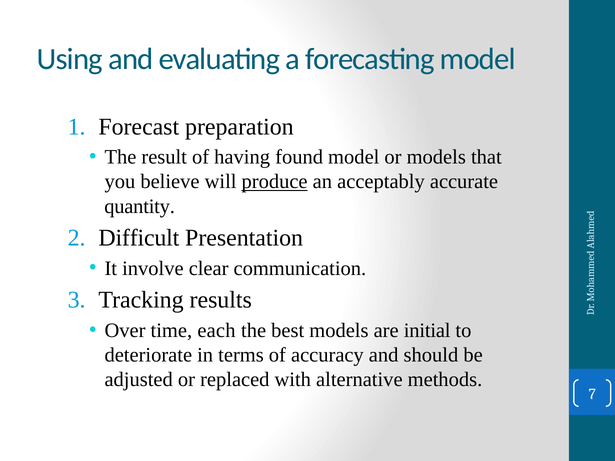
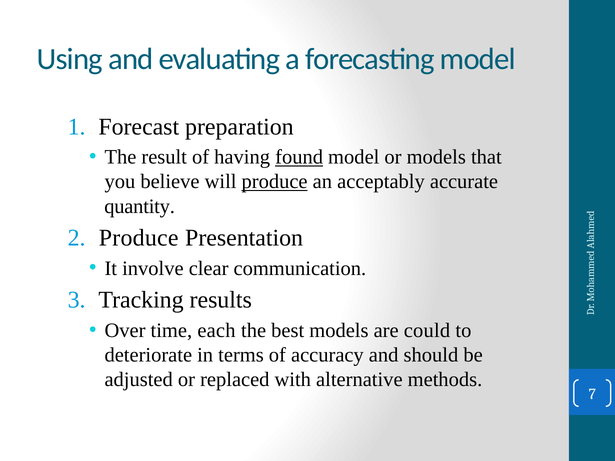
found underline: none -> present
Difficult at (139, 238): Difficult -> Produce
initial: initial -> could
